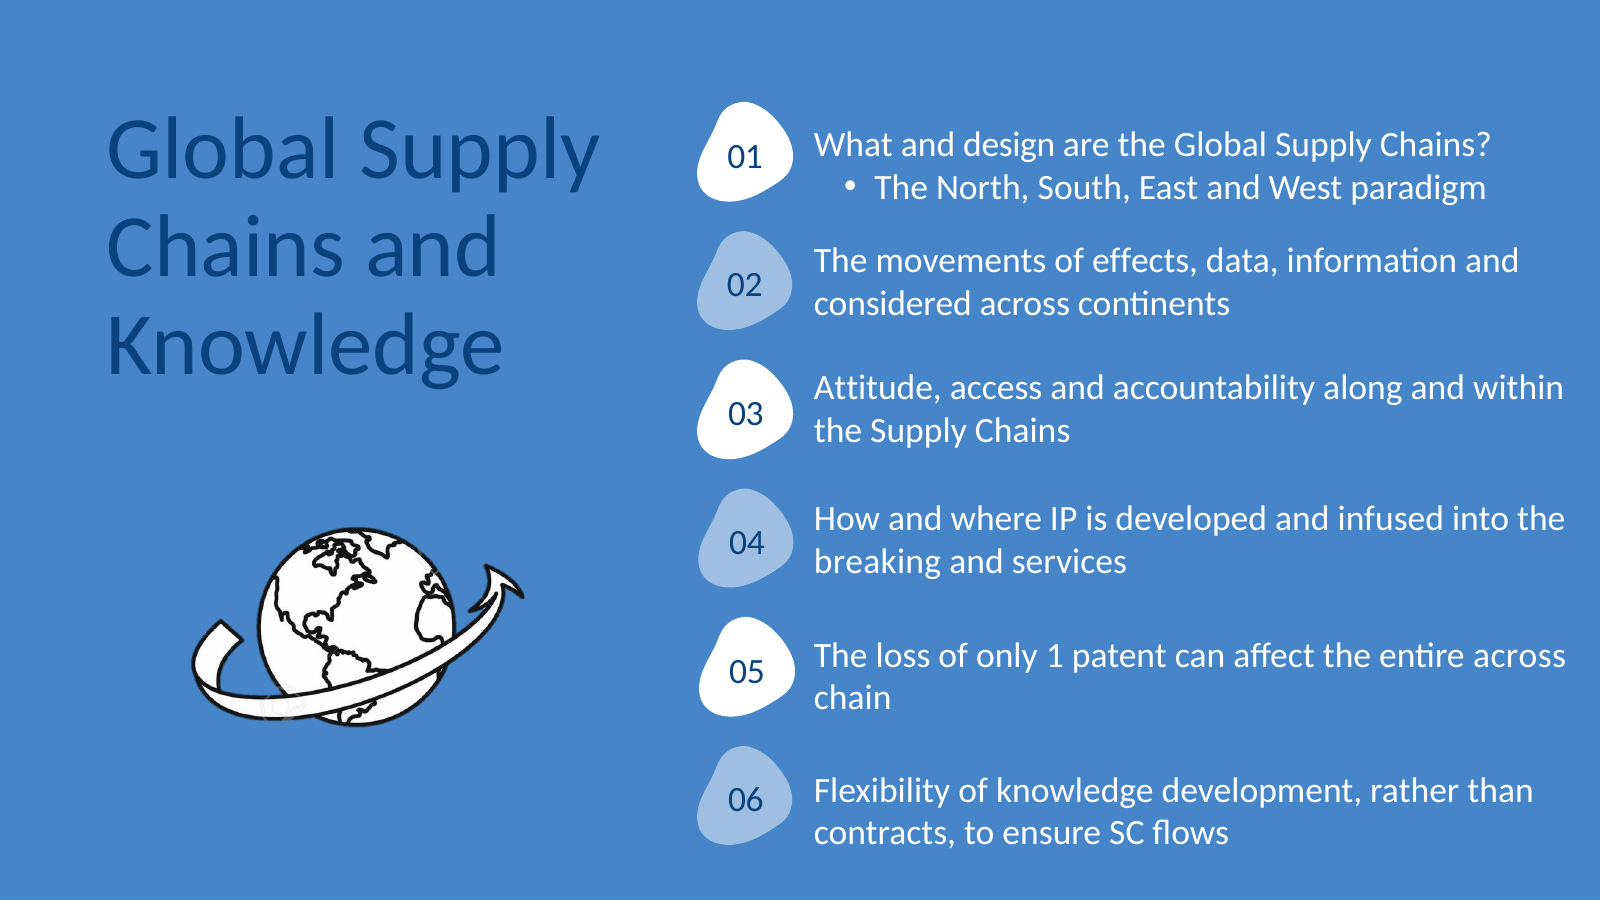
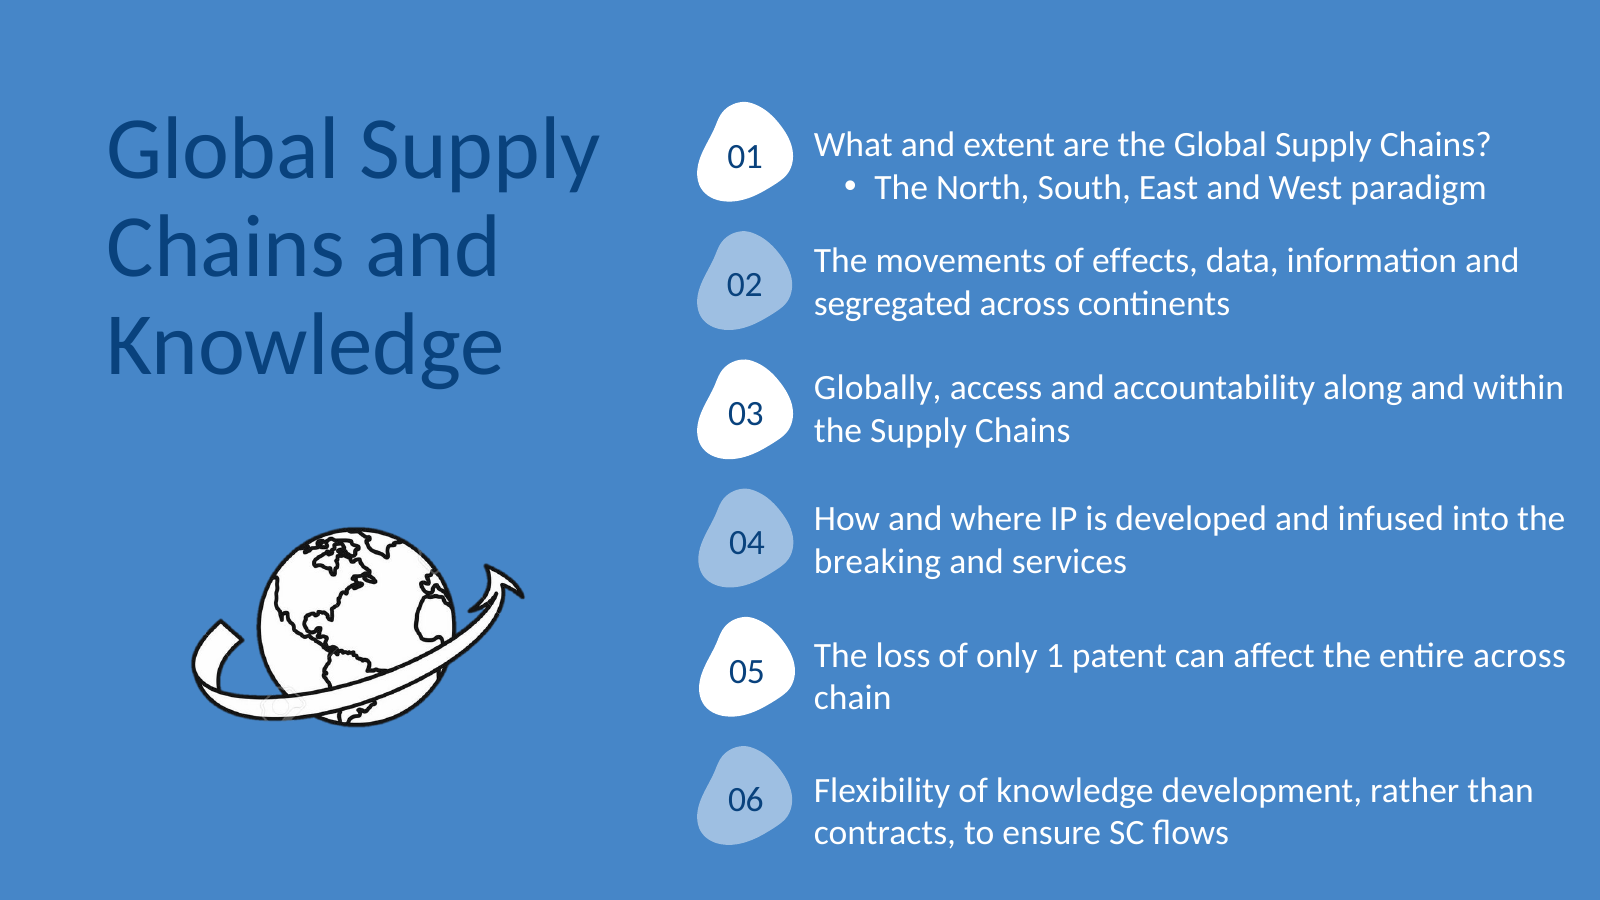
design: design -> extent
considered: considered -> segregated
Attitude: Attitude -> Globally
